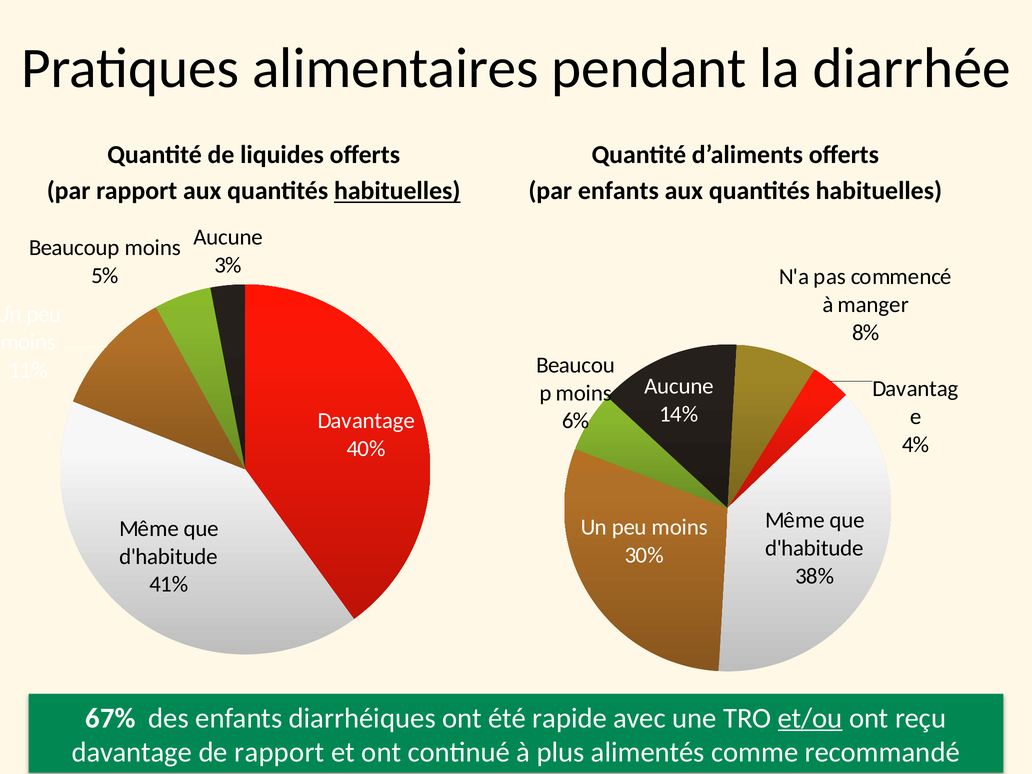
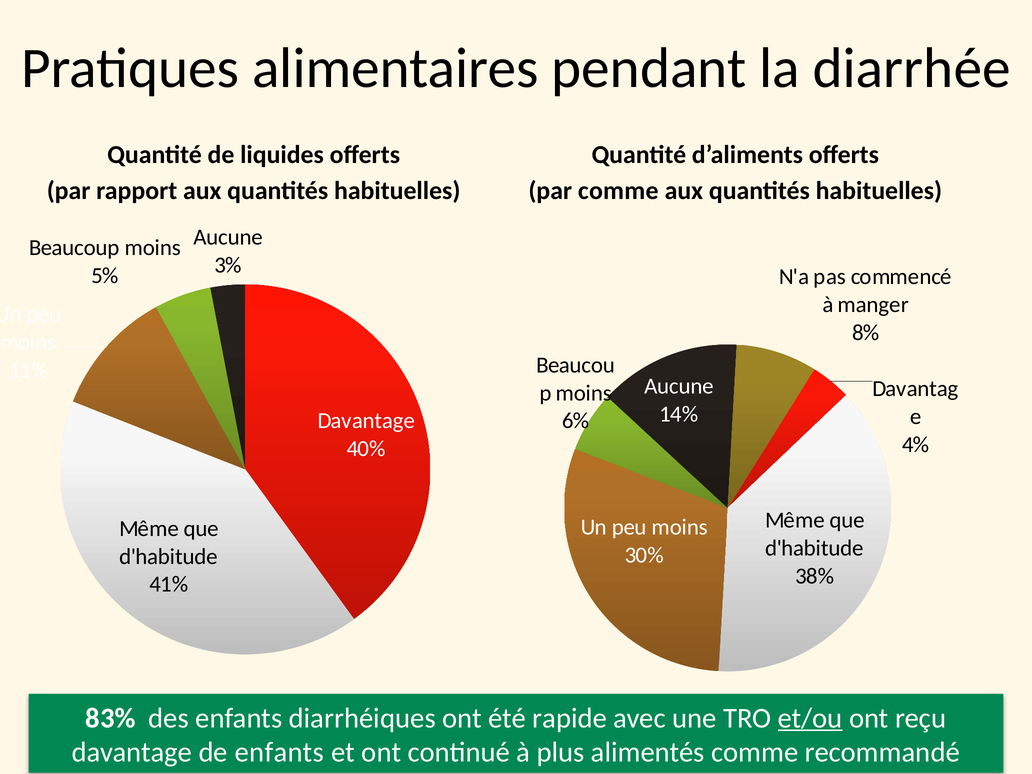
habituelles at (397, 191) underline: present -> none
par enfants: enfants -> comme
67%: 67% -> 83%
de rapport: rapport -> enfants
